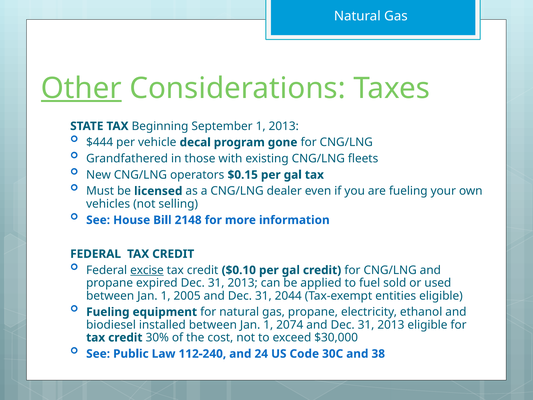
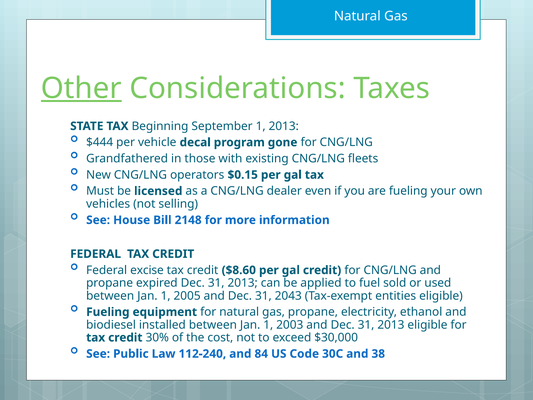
excise underline: present -> none
$0.10: $0.10 -> $8.60
2044: 2044 -> 2043
2074: 2074 -> 2003
24: 24 -> 84
